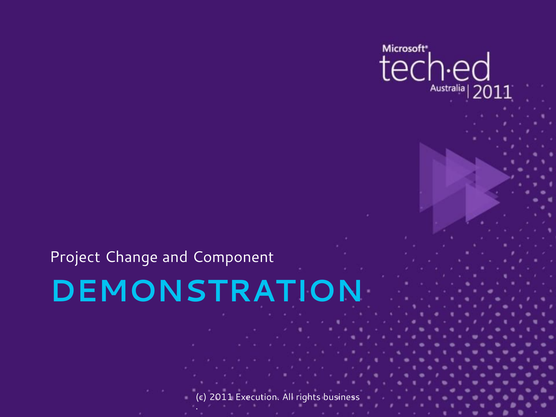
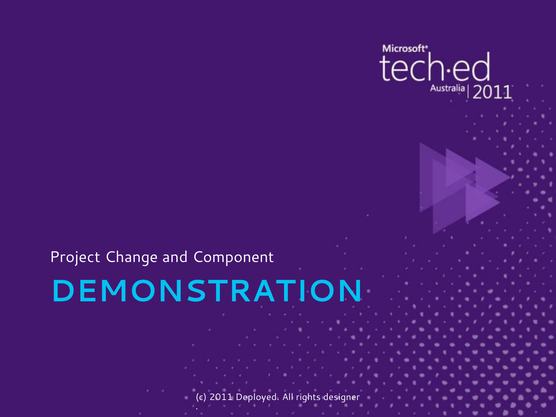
Execution: Execution -> Deployed
business: business -> designer
